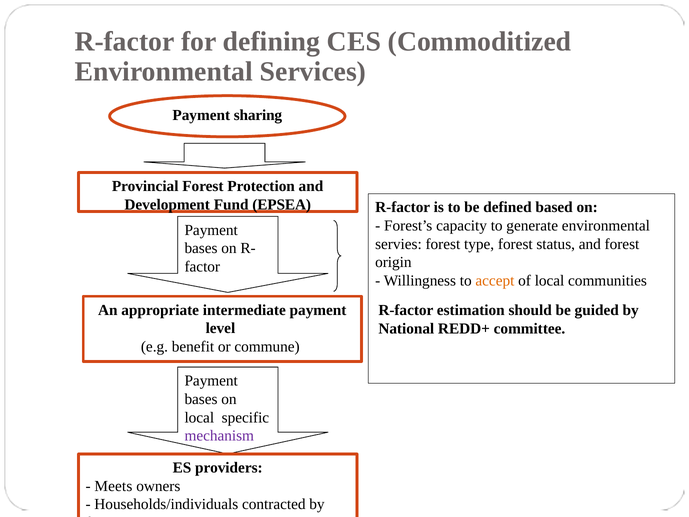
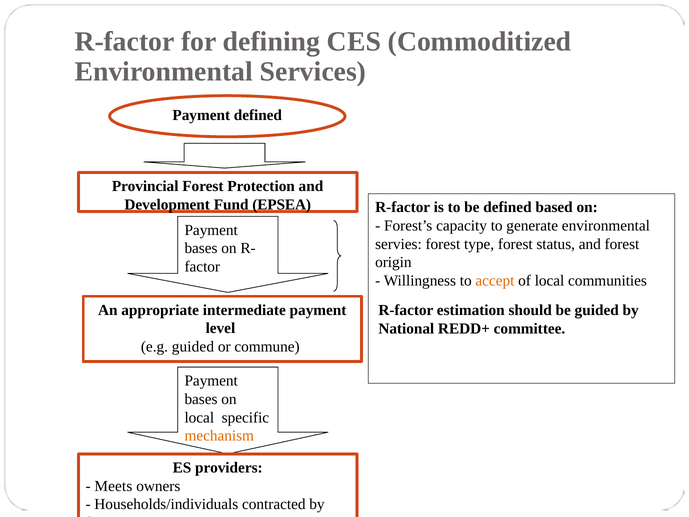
Payment sharing: sharing -> defined
e.g benefit: benefit -> guided
mechanism colour: purple -> orange
